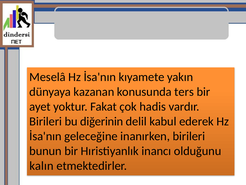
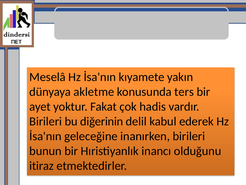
kazanan: kazanan -> akletme
kalın: kalın -> itiraz
